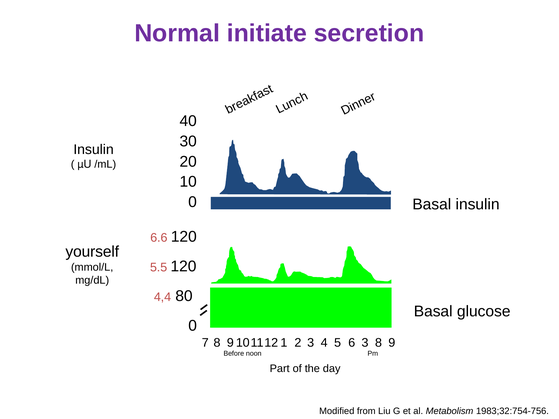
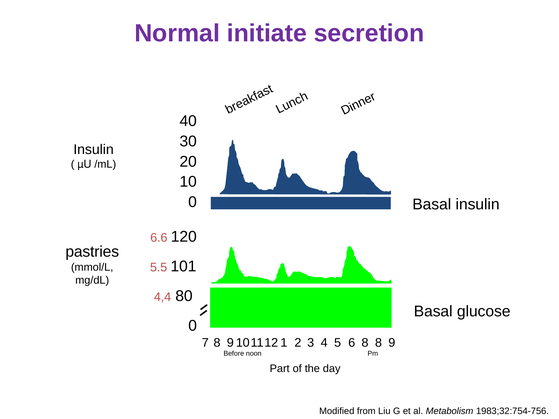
yourself: yourself -> pastries
5.5 120: 120 -> 101
6 3: 3 -> 8
